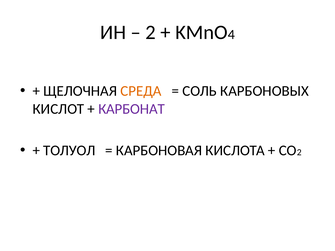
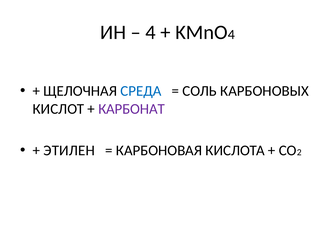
2 at (151, 32): 2 -> 4
СРЕДА colour: orange -> blue
ТОЛУОЛ: ТОЛУОЛ -> ЭТИЛЕН
